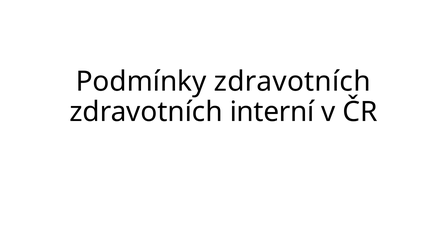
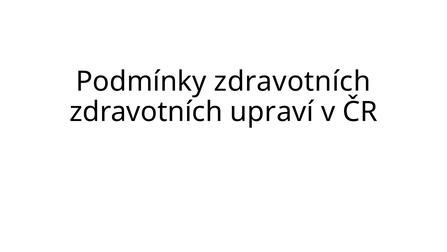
interní: interní -> upraví
